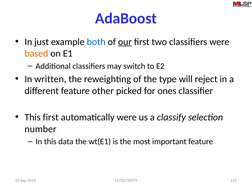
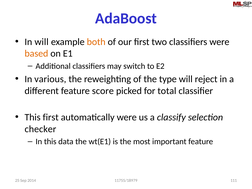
In just: just -> will
both colour: blue -> orange
our underline: present -> none
written: written -> various
other: other -> score
ones: ones -> total
number: number -> checker
